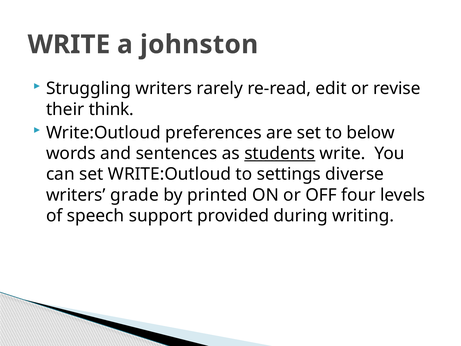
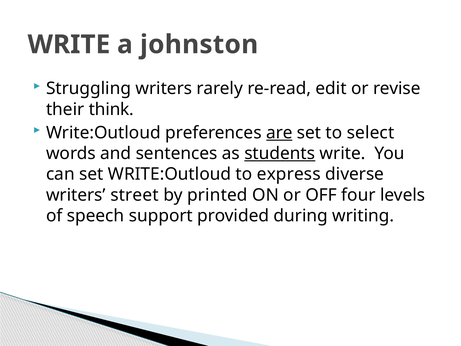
are underline: none -> present
below: below -> select
settings: settings -> express
grade: grade -> street
